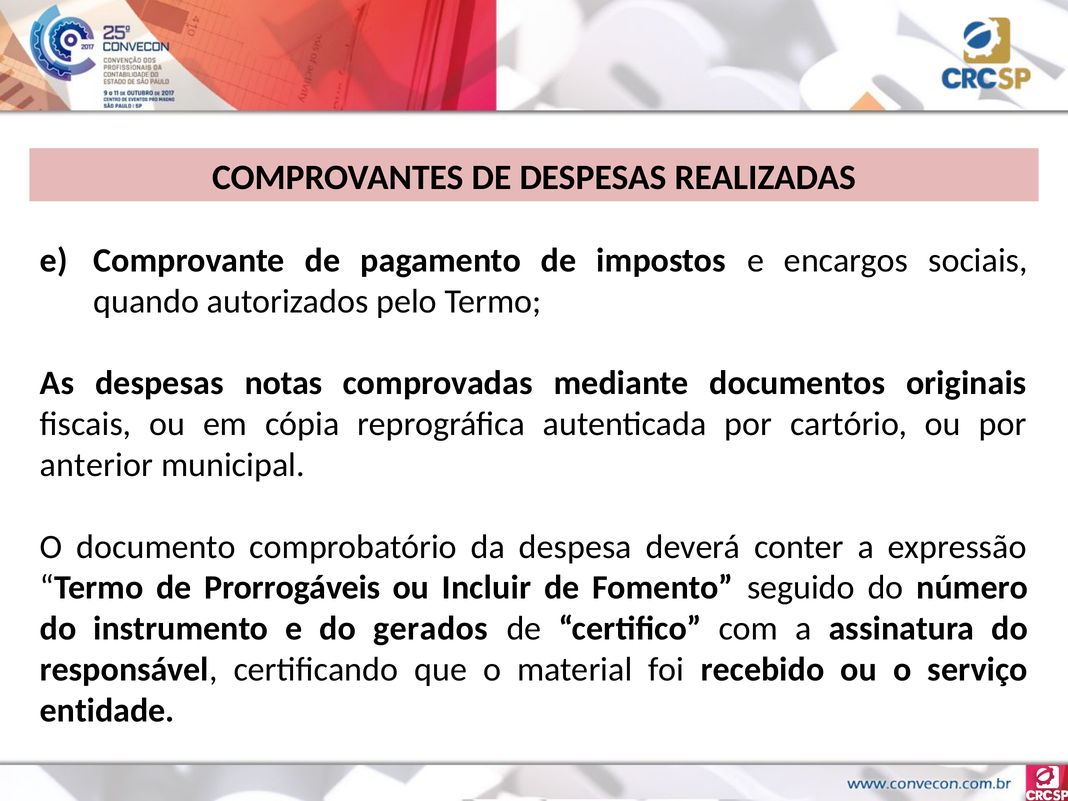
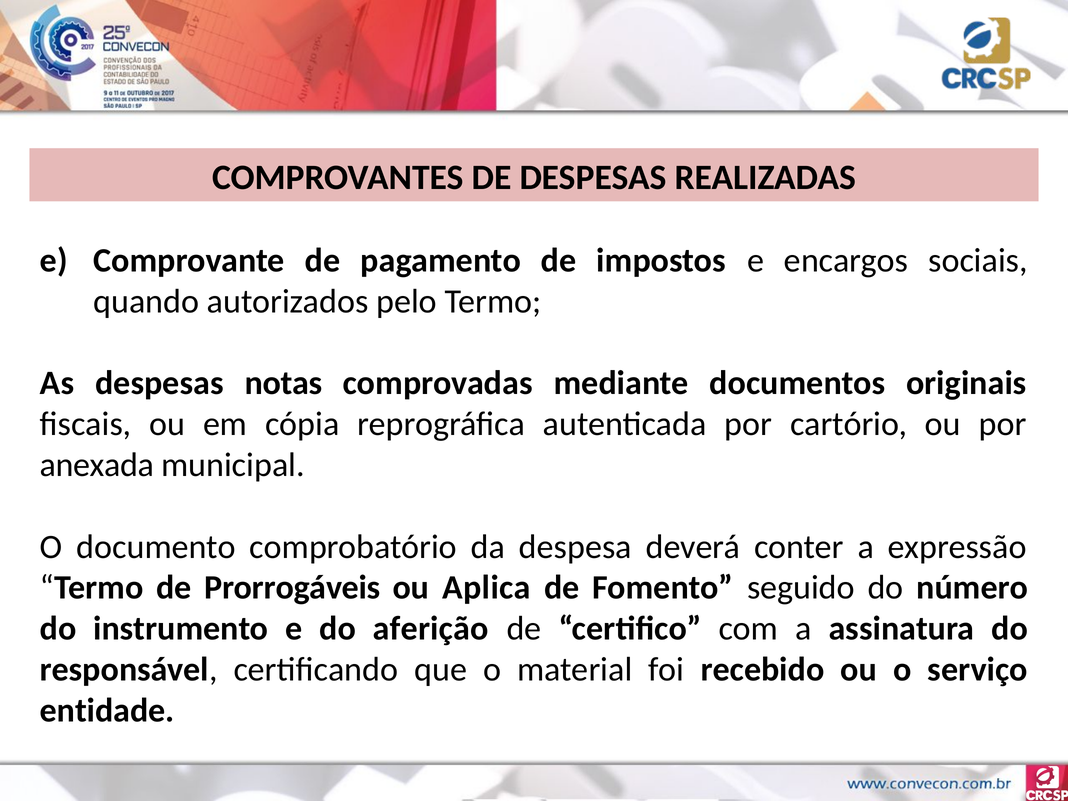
anterior: anterior -> anexada
Incluir: Incluir -> Aplica
gerados: gerados -> aferição
